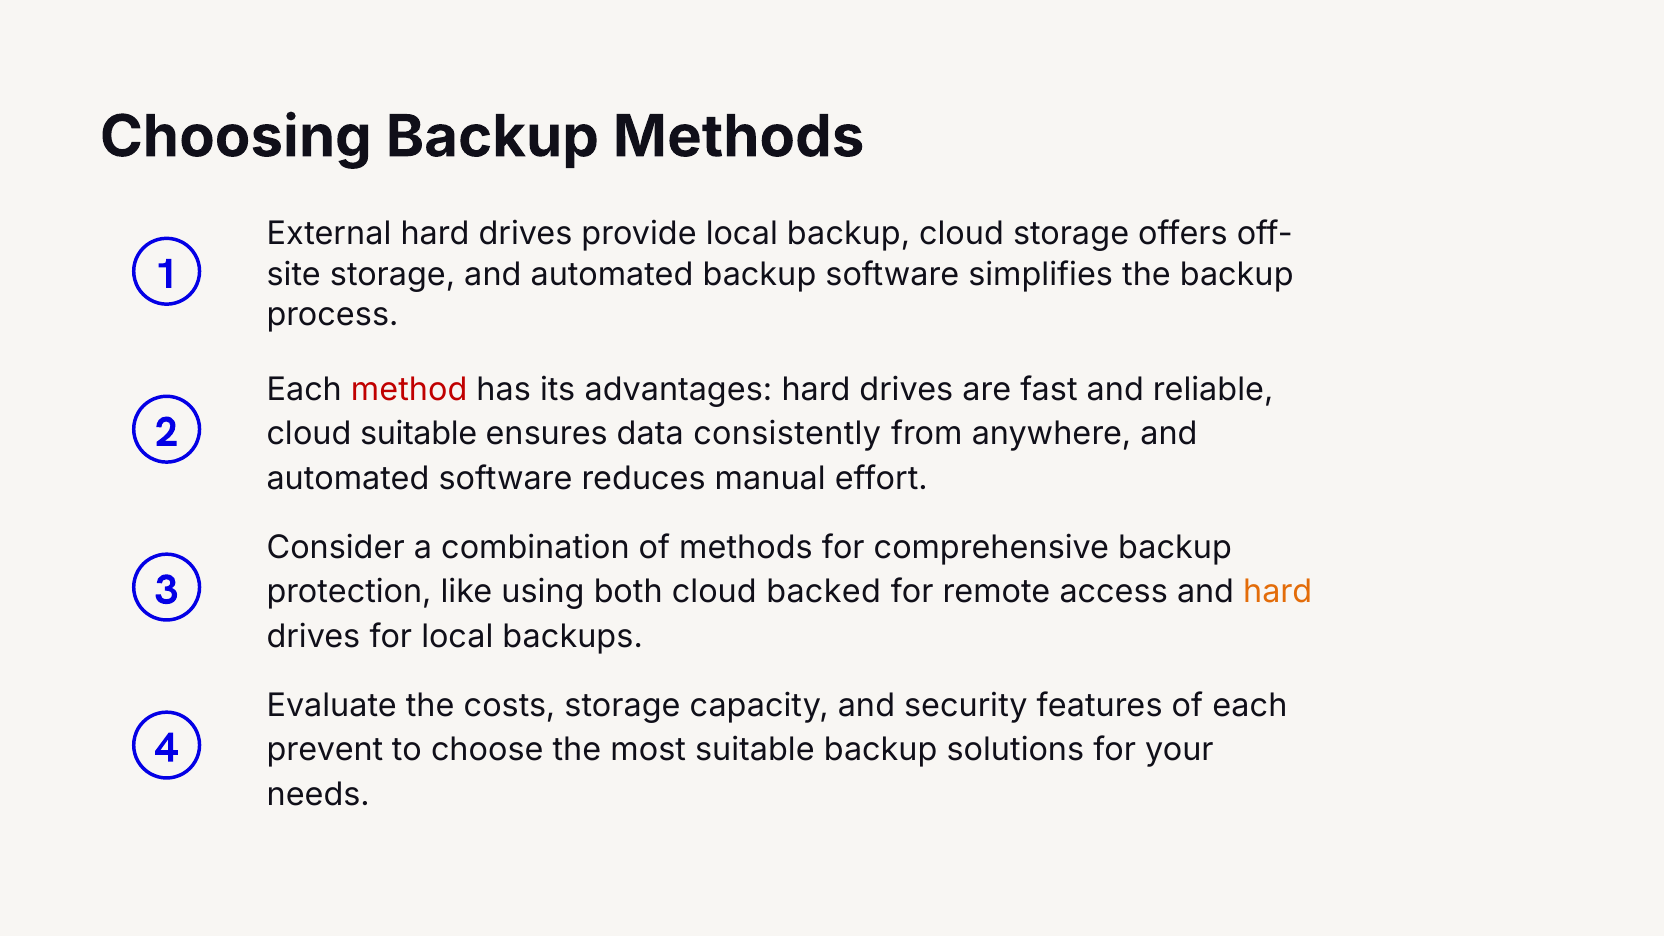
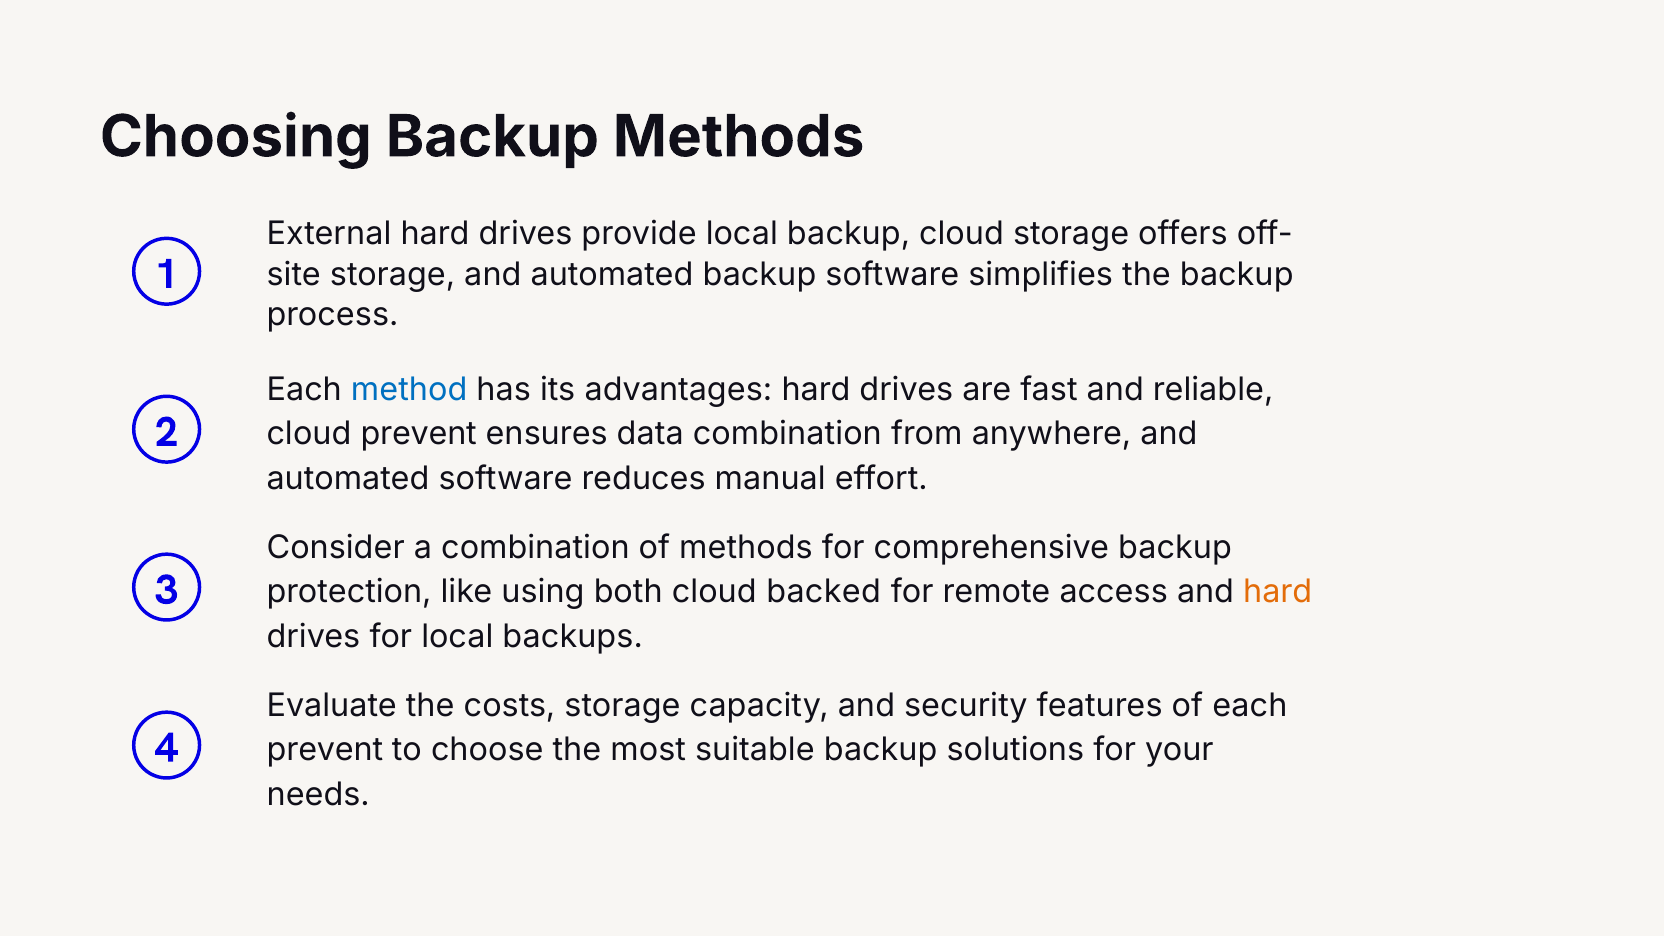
method colour: red -> blue
cloud suitable: suitable -> prevent
data consistently: consistently -> combination
